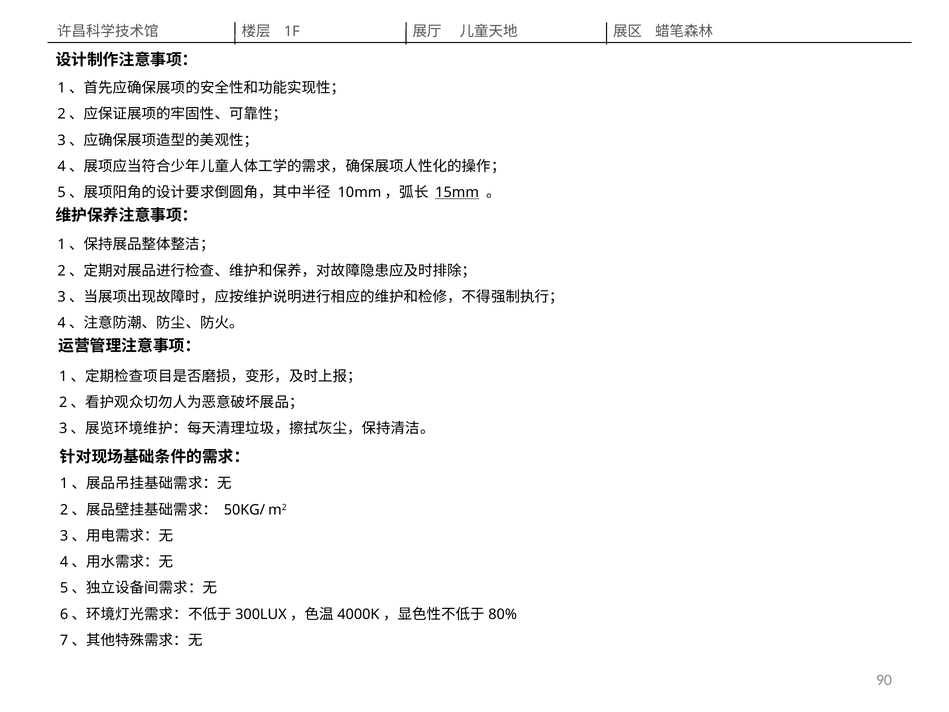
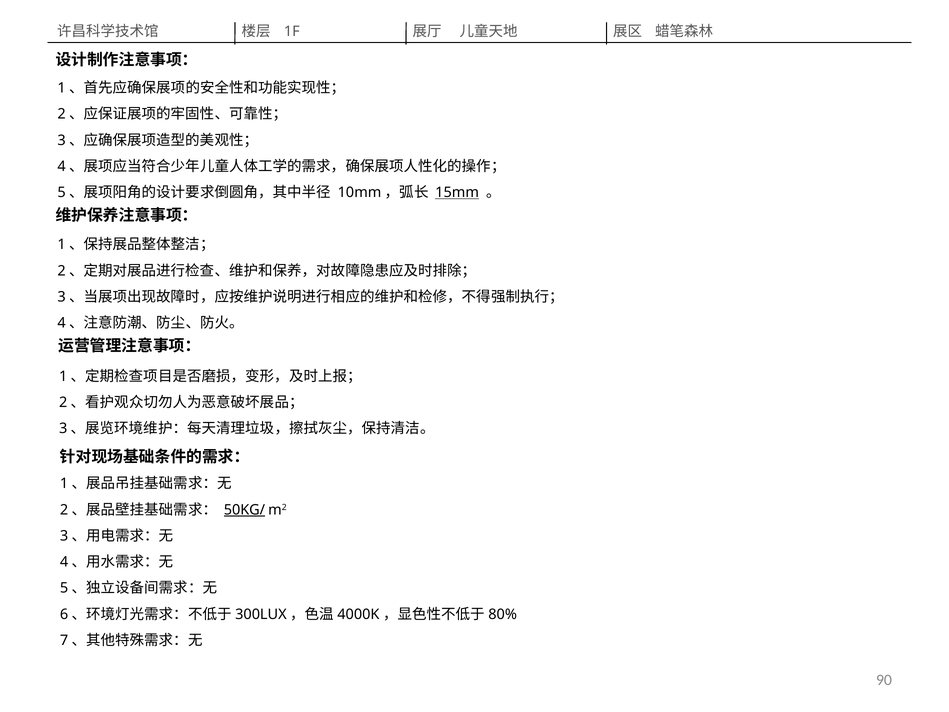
50KG/ underline: none -> present
